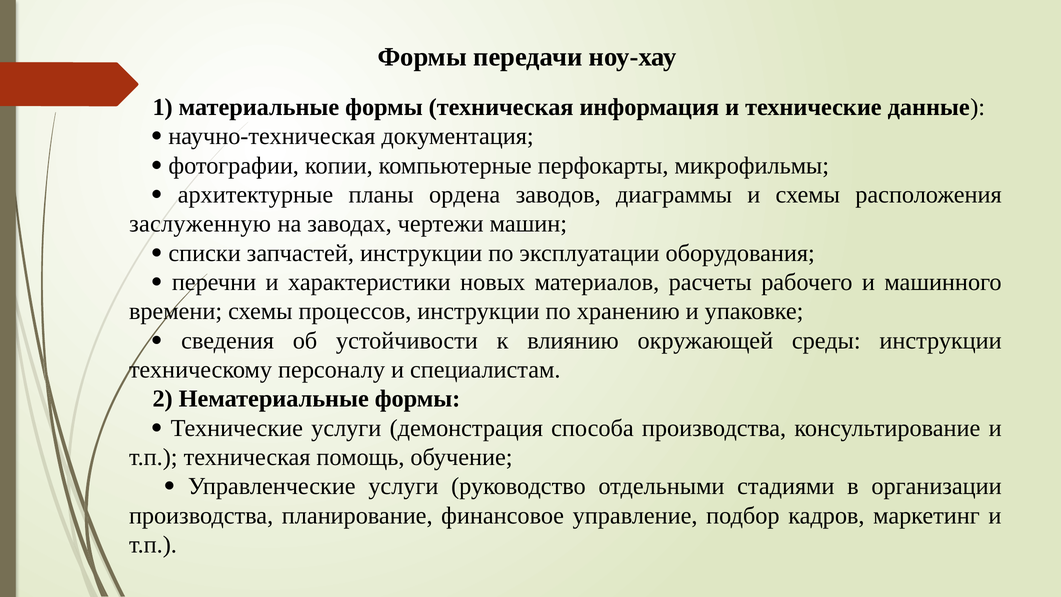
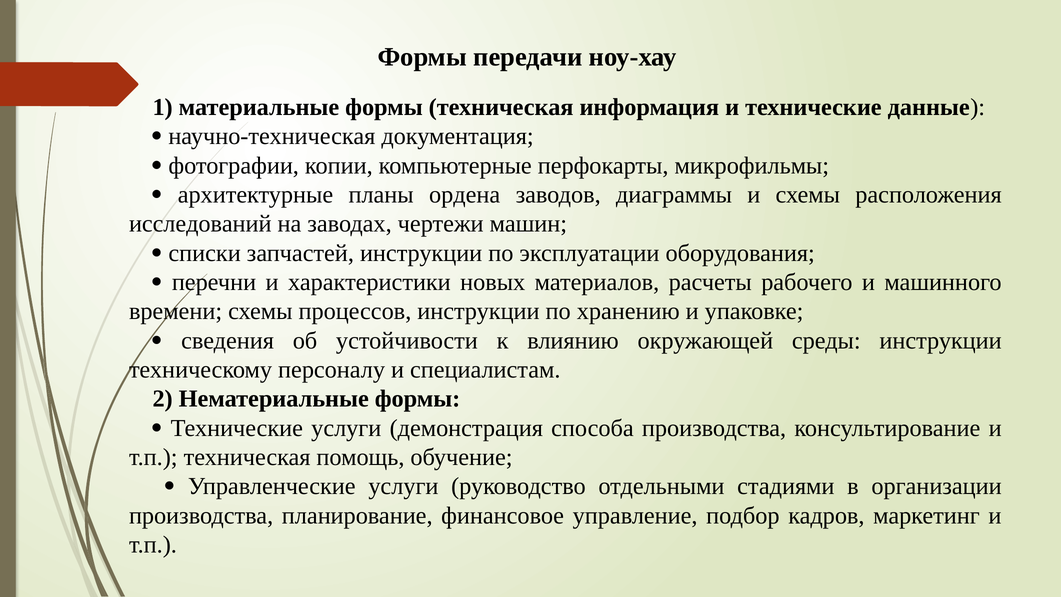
заслуженную: заслуженную -> исследований
